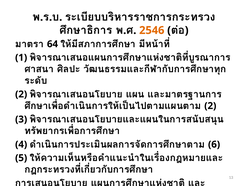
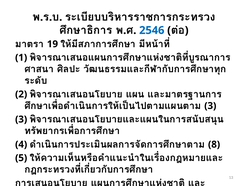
2546 colour: orange -> blue
64: 64 -> 19
2 at (210, 106): 2 -> 3
6: 6 -> 8
